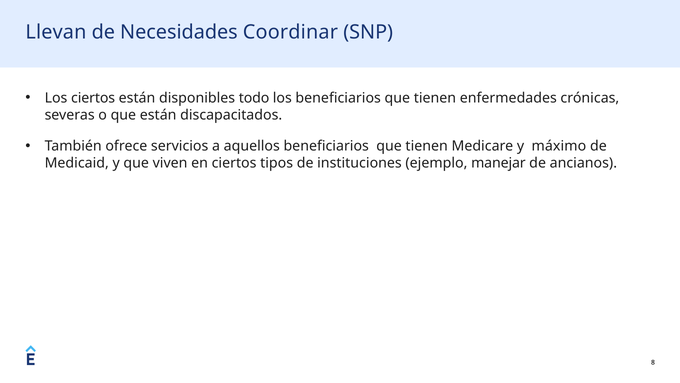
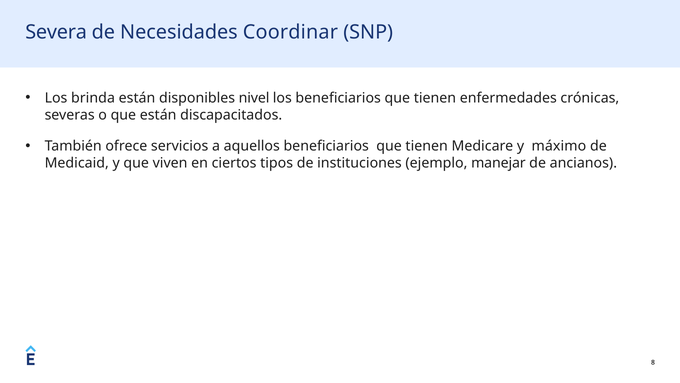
Llevan: Llevan -> Severa
Los ciertos: ciertos -> brinda
todo: todo -> nivel
